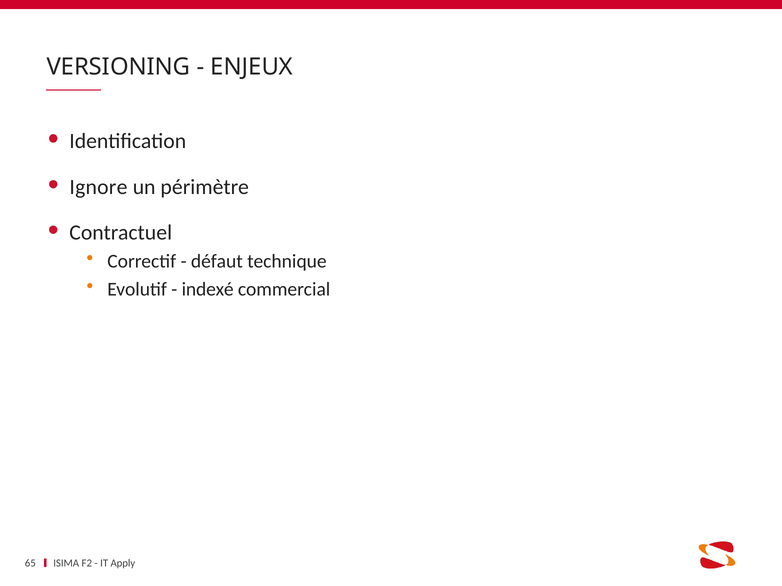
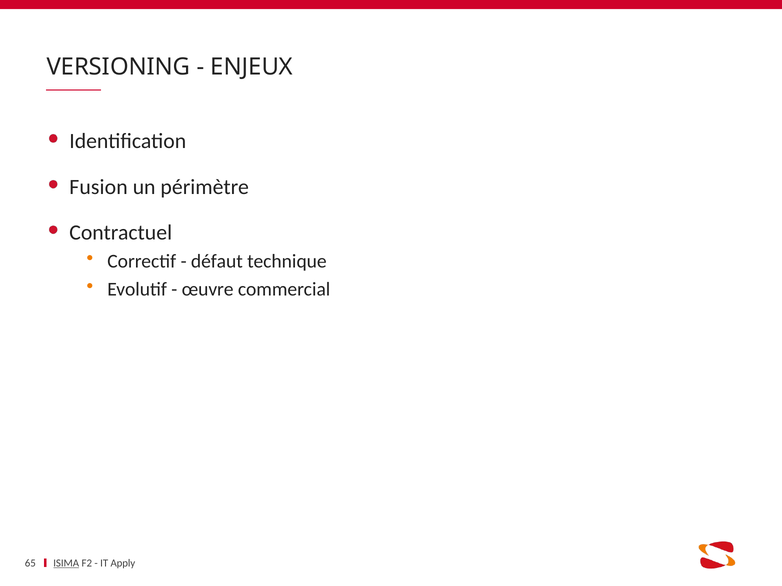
Ignore: Ignore -> Fusion
indexé: indexé -> œuvre
ISIMA underline: none -> present
